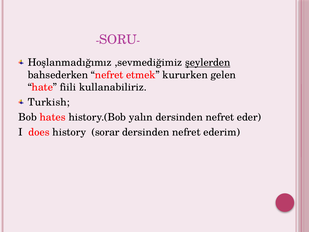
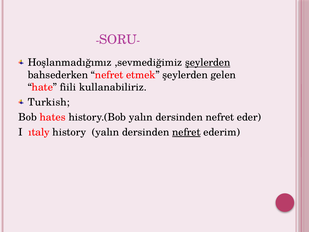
etmek kururken: kururken -> şeylerden
does: does -> ıtaly
history sorar: sorar -> yalın
nefret at (186, 132) underline: none -> present
